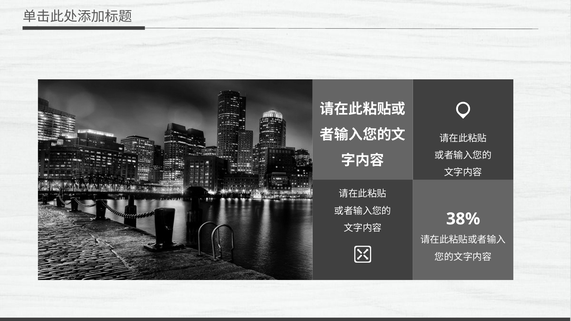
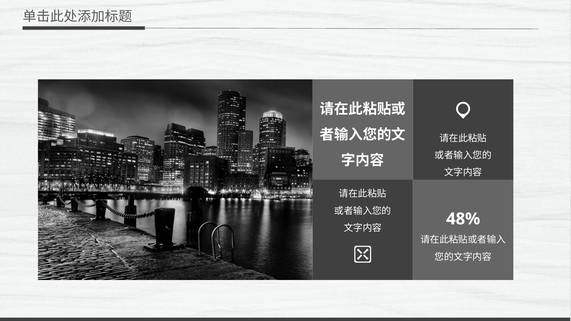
38%: 38% -> 48%
